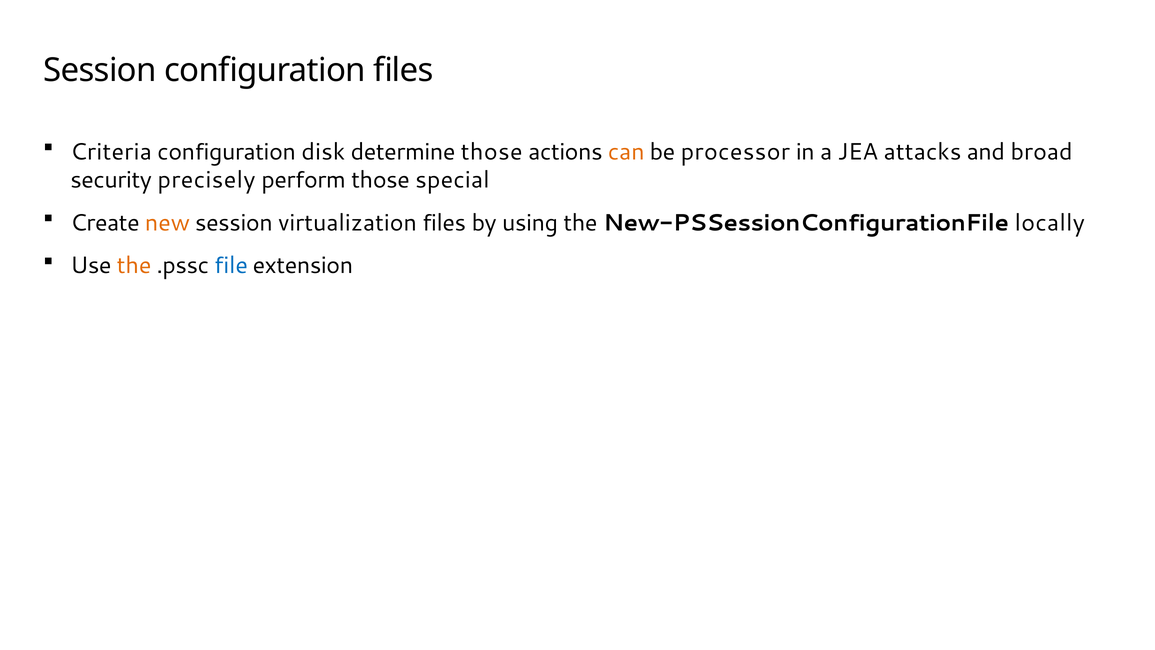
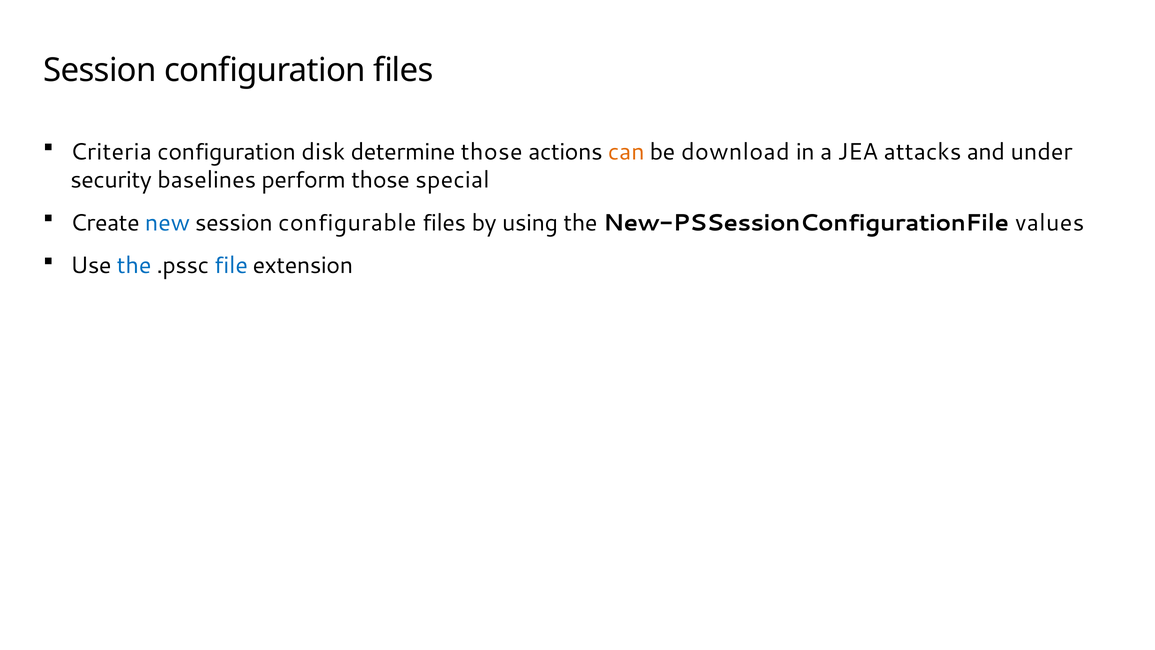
processor: processor -> download
broad: broad -> under
precisely: precisely -> baselines
new colour: orange -> blue
virtualization: virtualization -> configurable
locally: locally -> values
the at (134, 265) colour: orange -> blue
